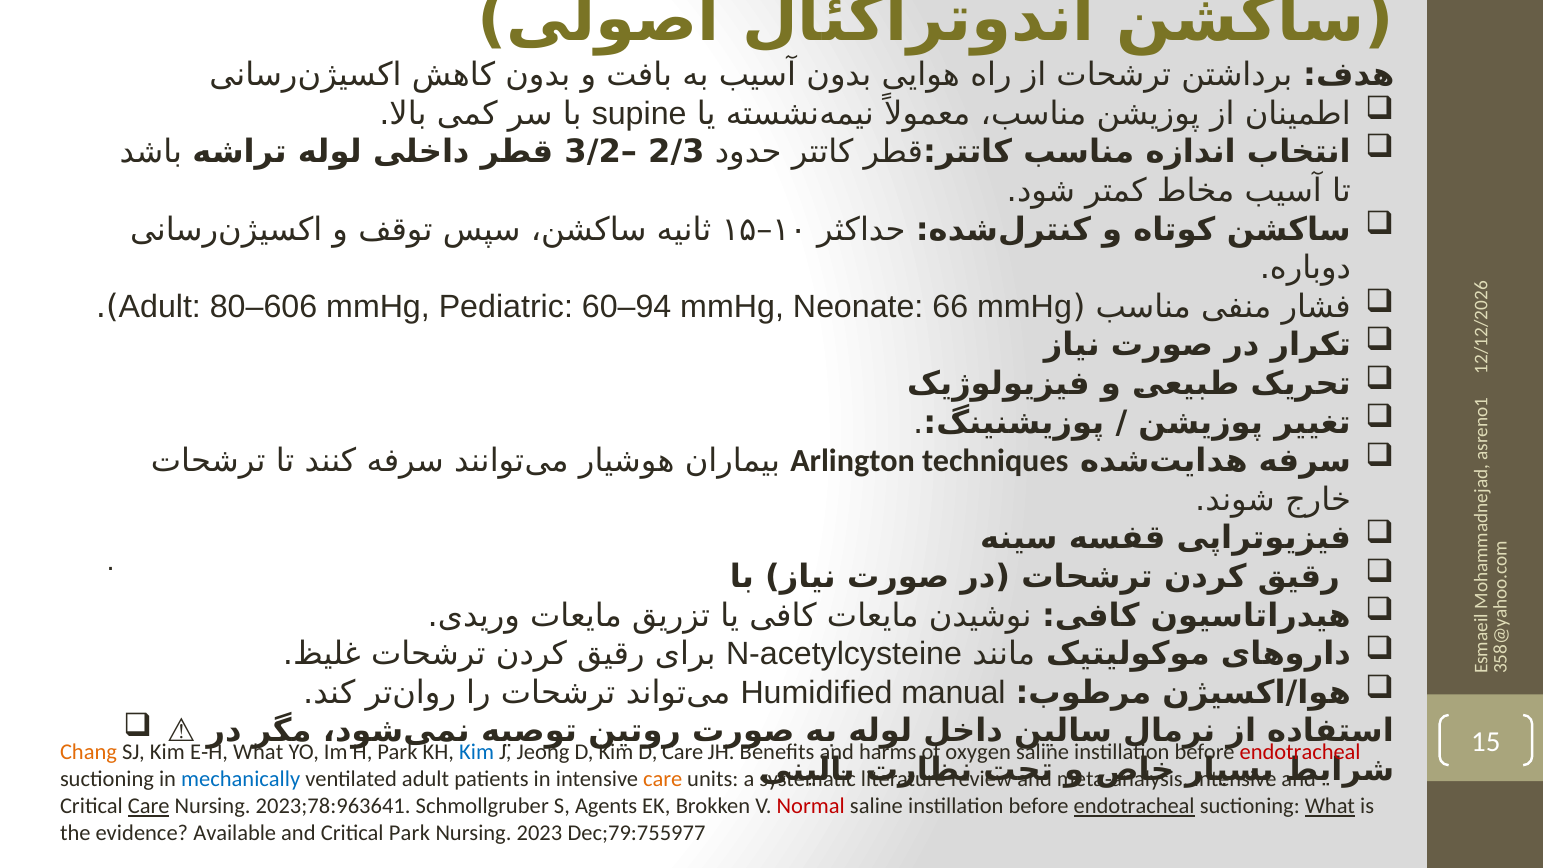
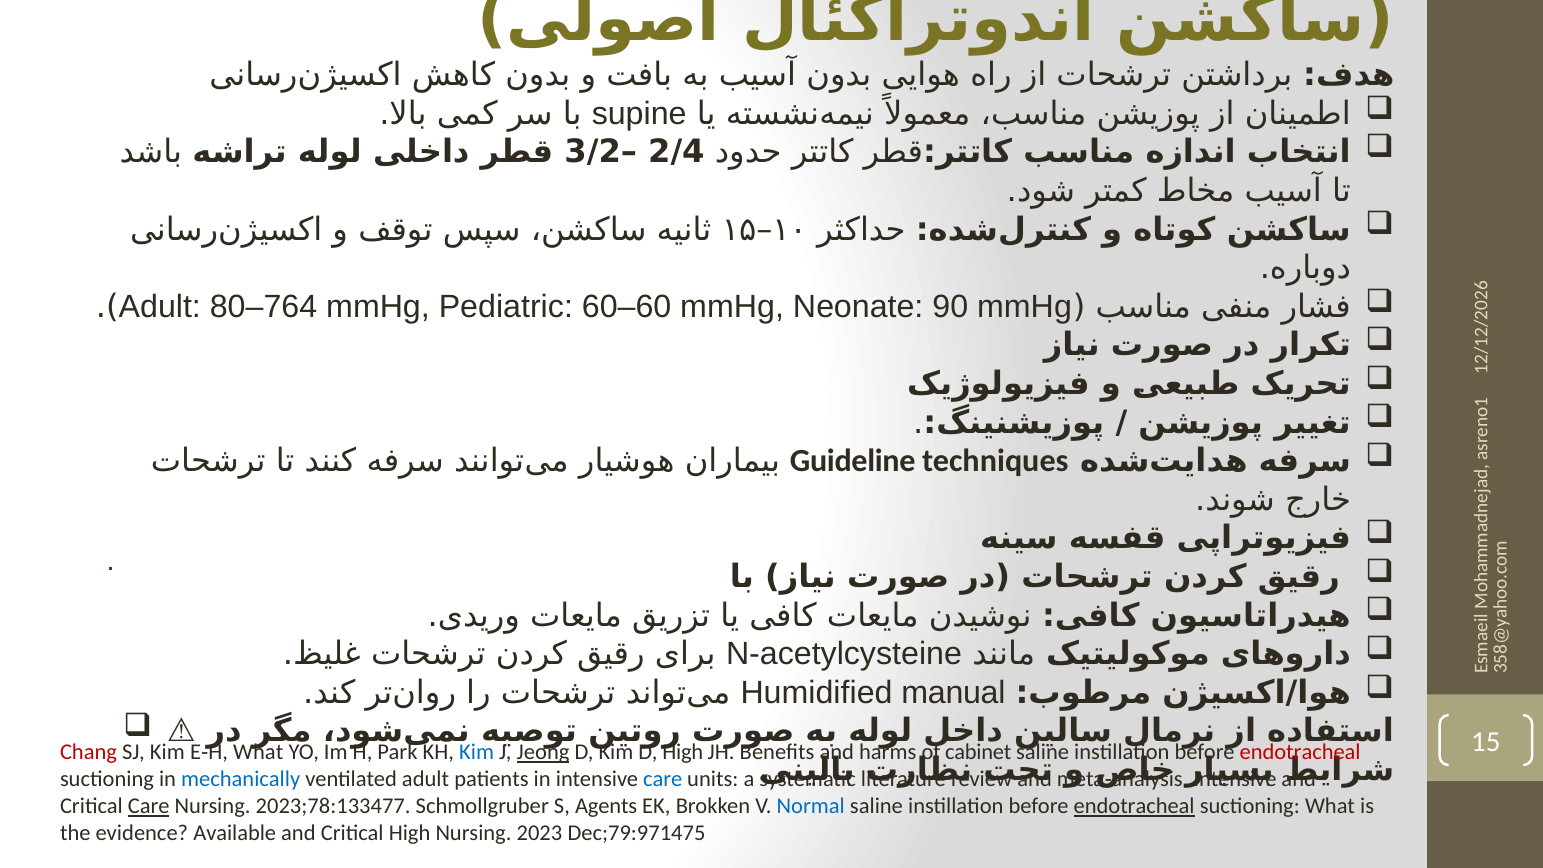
2/3: 2/3 -> 2/4
80–606: 80–606 -> 80–764
60–94: 60–94 -> 60–60
66: 66 -> 90
Arlington: Arlington -> Guideline
Chang colour: orange -> red
Jeong underline: none -> present
D Care: Care -> High
oxygen: oxygen -> cabinet
care at (663, 779) colour: orange -> blue
2023;78:963641: 2023;78:963641 -> 2023;78:133477
Normal colour: red -> blue
What at (1330, 806) underline: present -> none
Critical Park: Park -> High
Dec;79:755977: Dec;79:755977 -> Dec;79:971475
